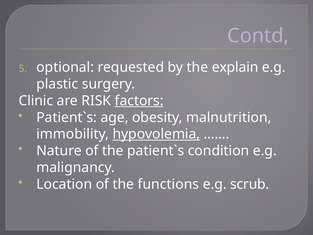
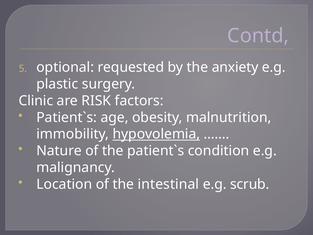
explain: explain -> anxiety
factors underline: present -> none
functions: functions -> intestinal
